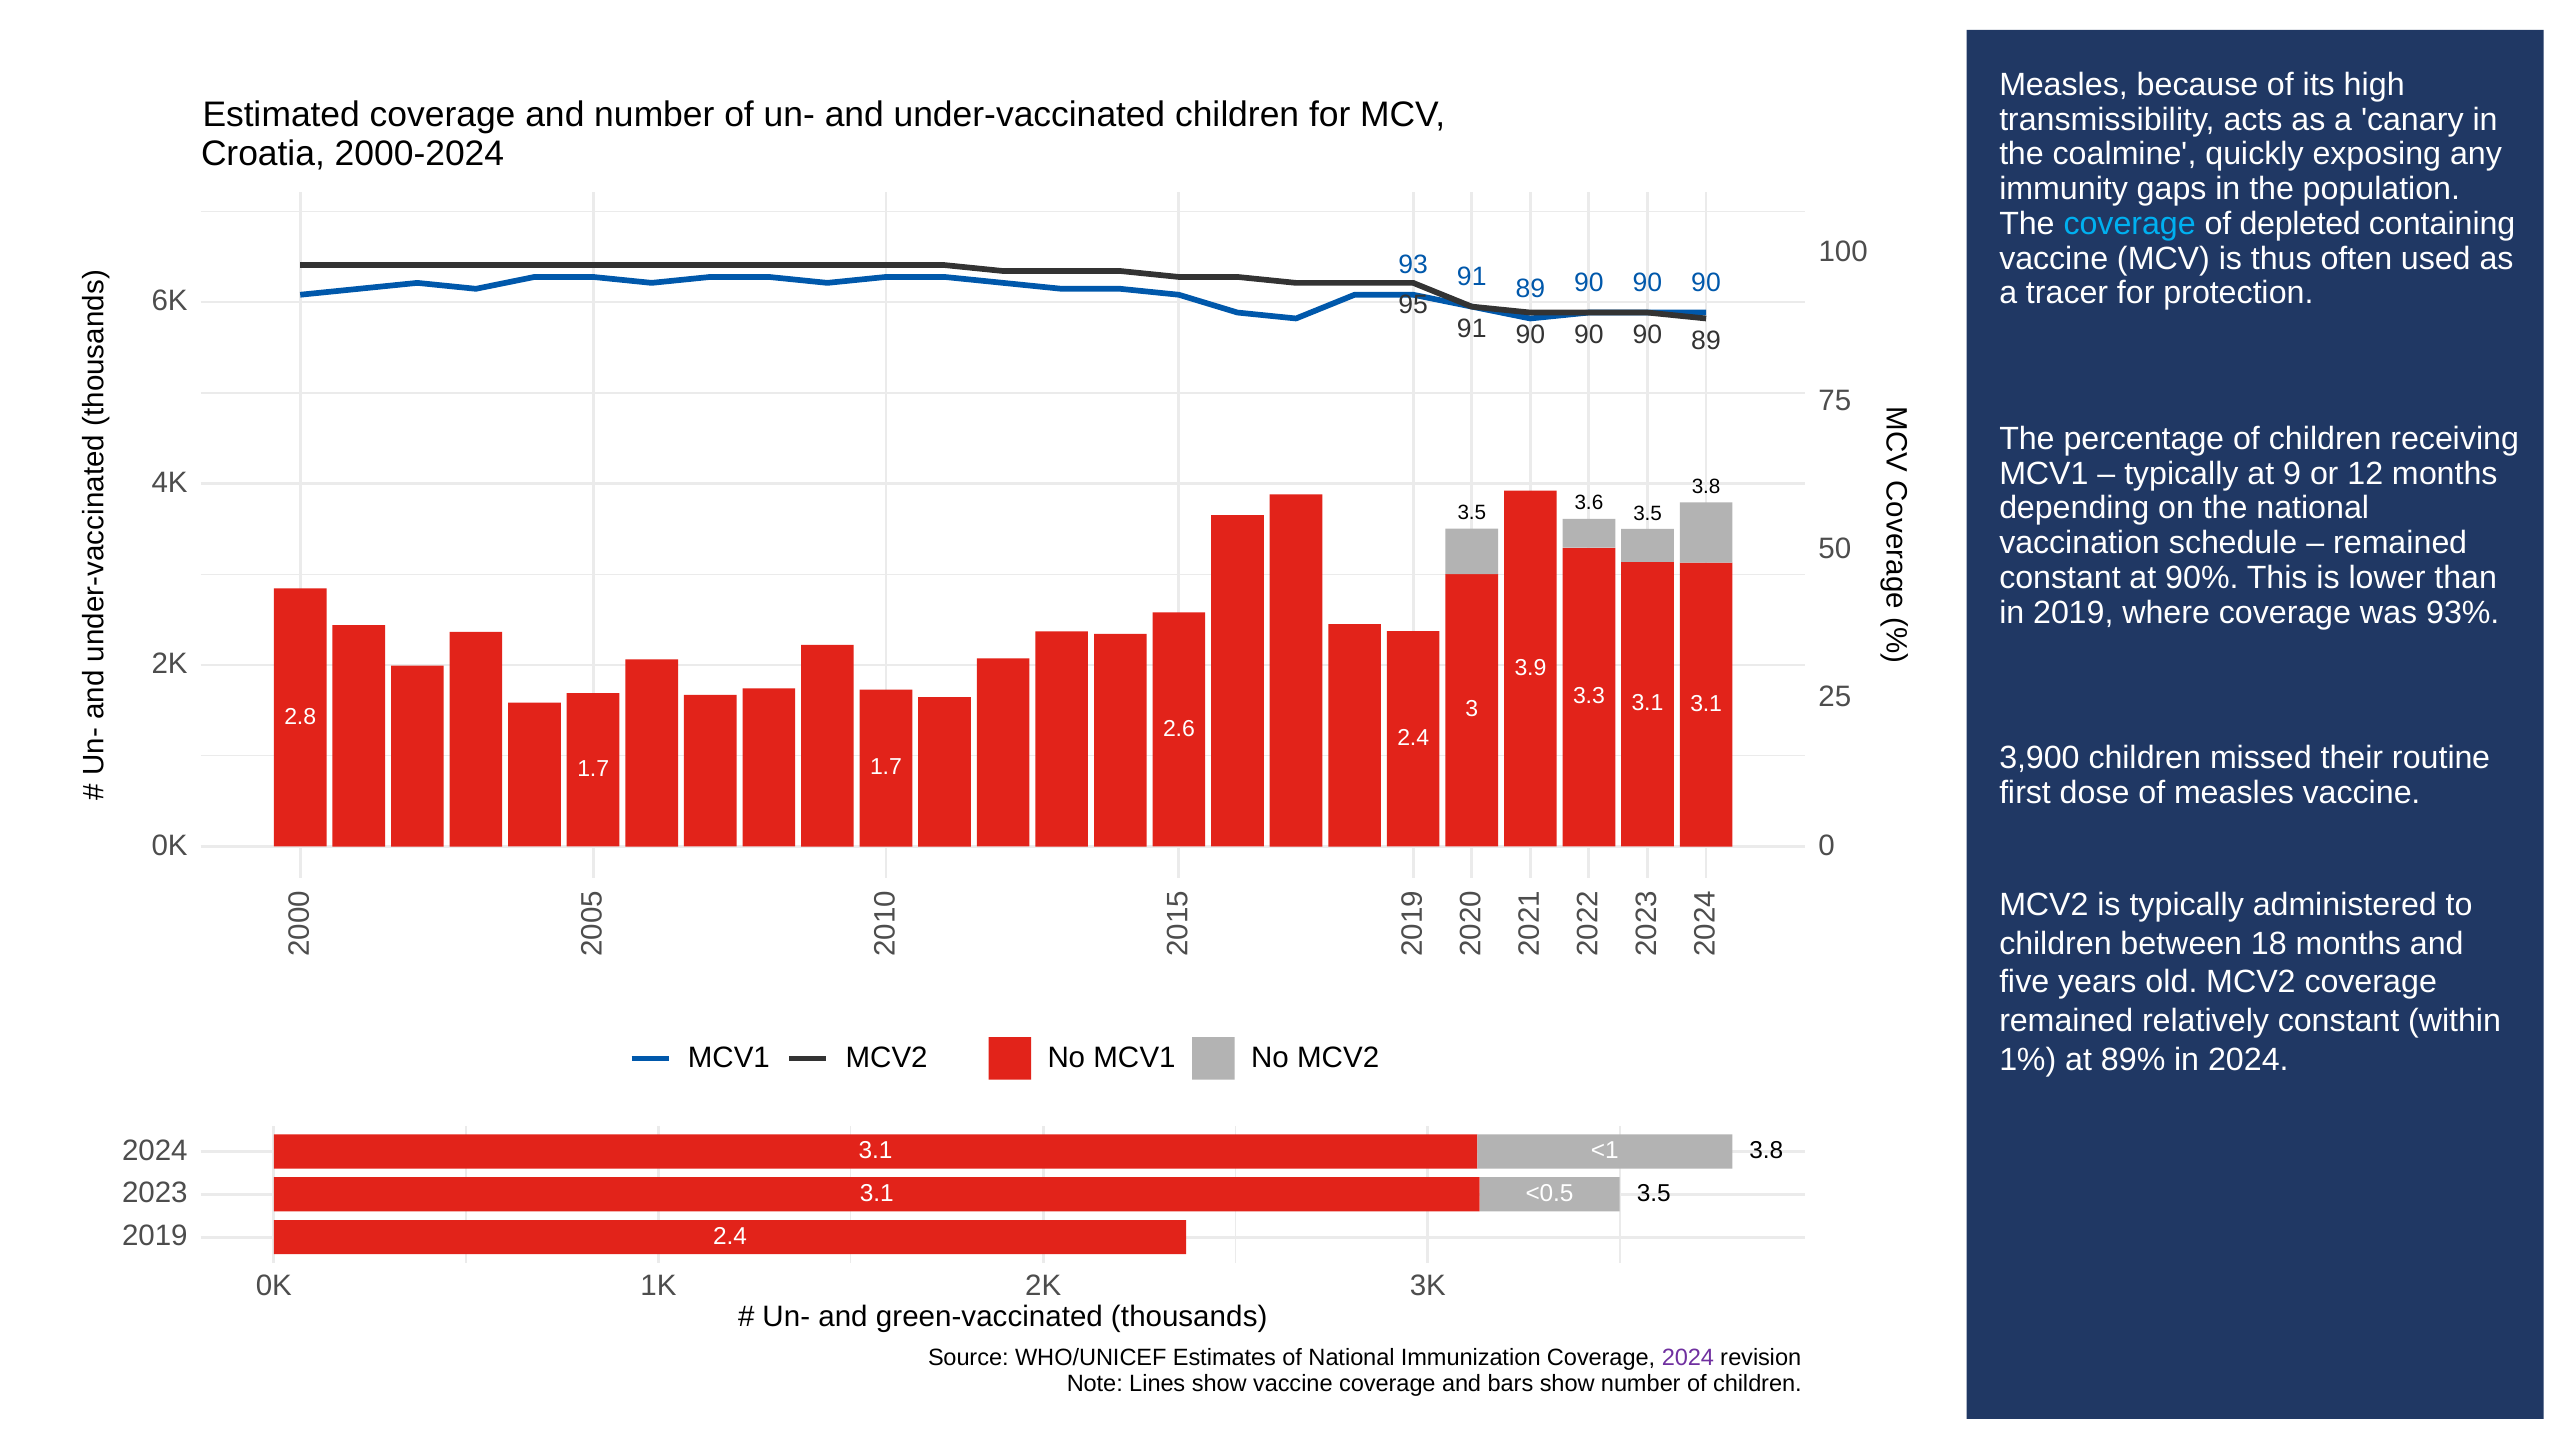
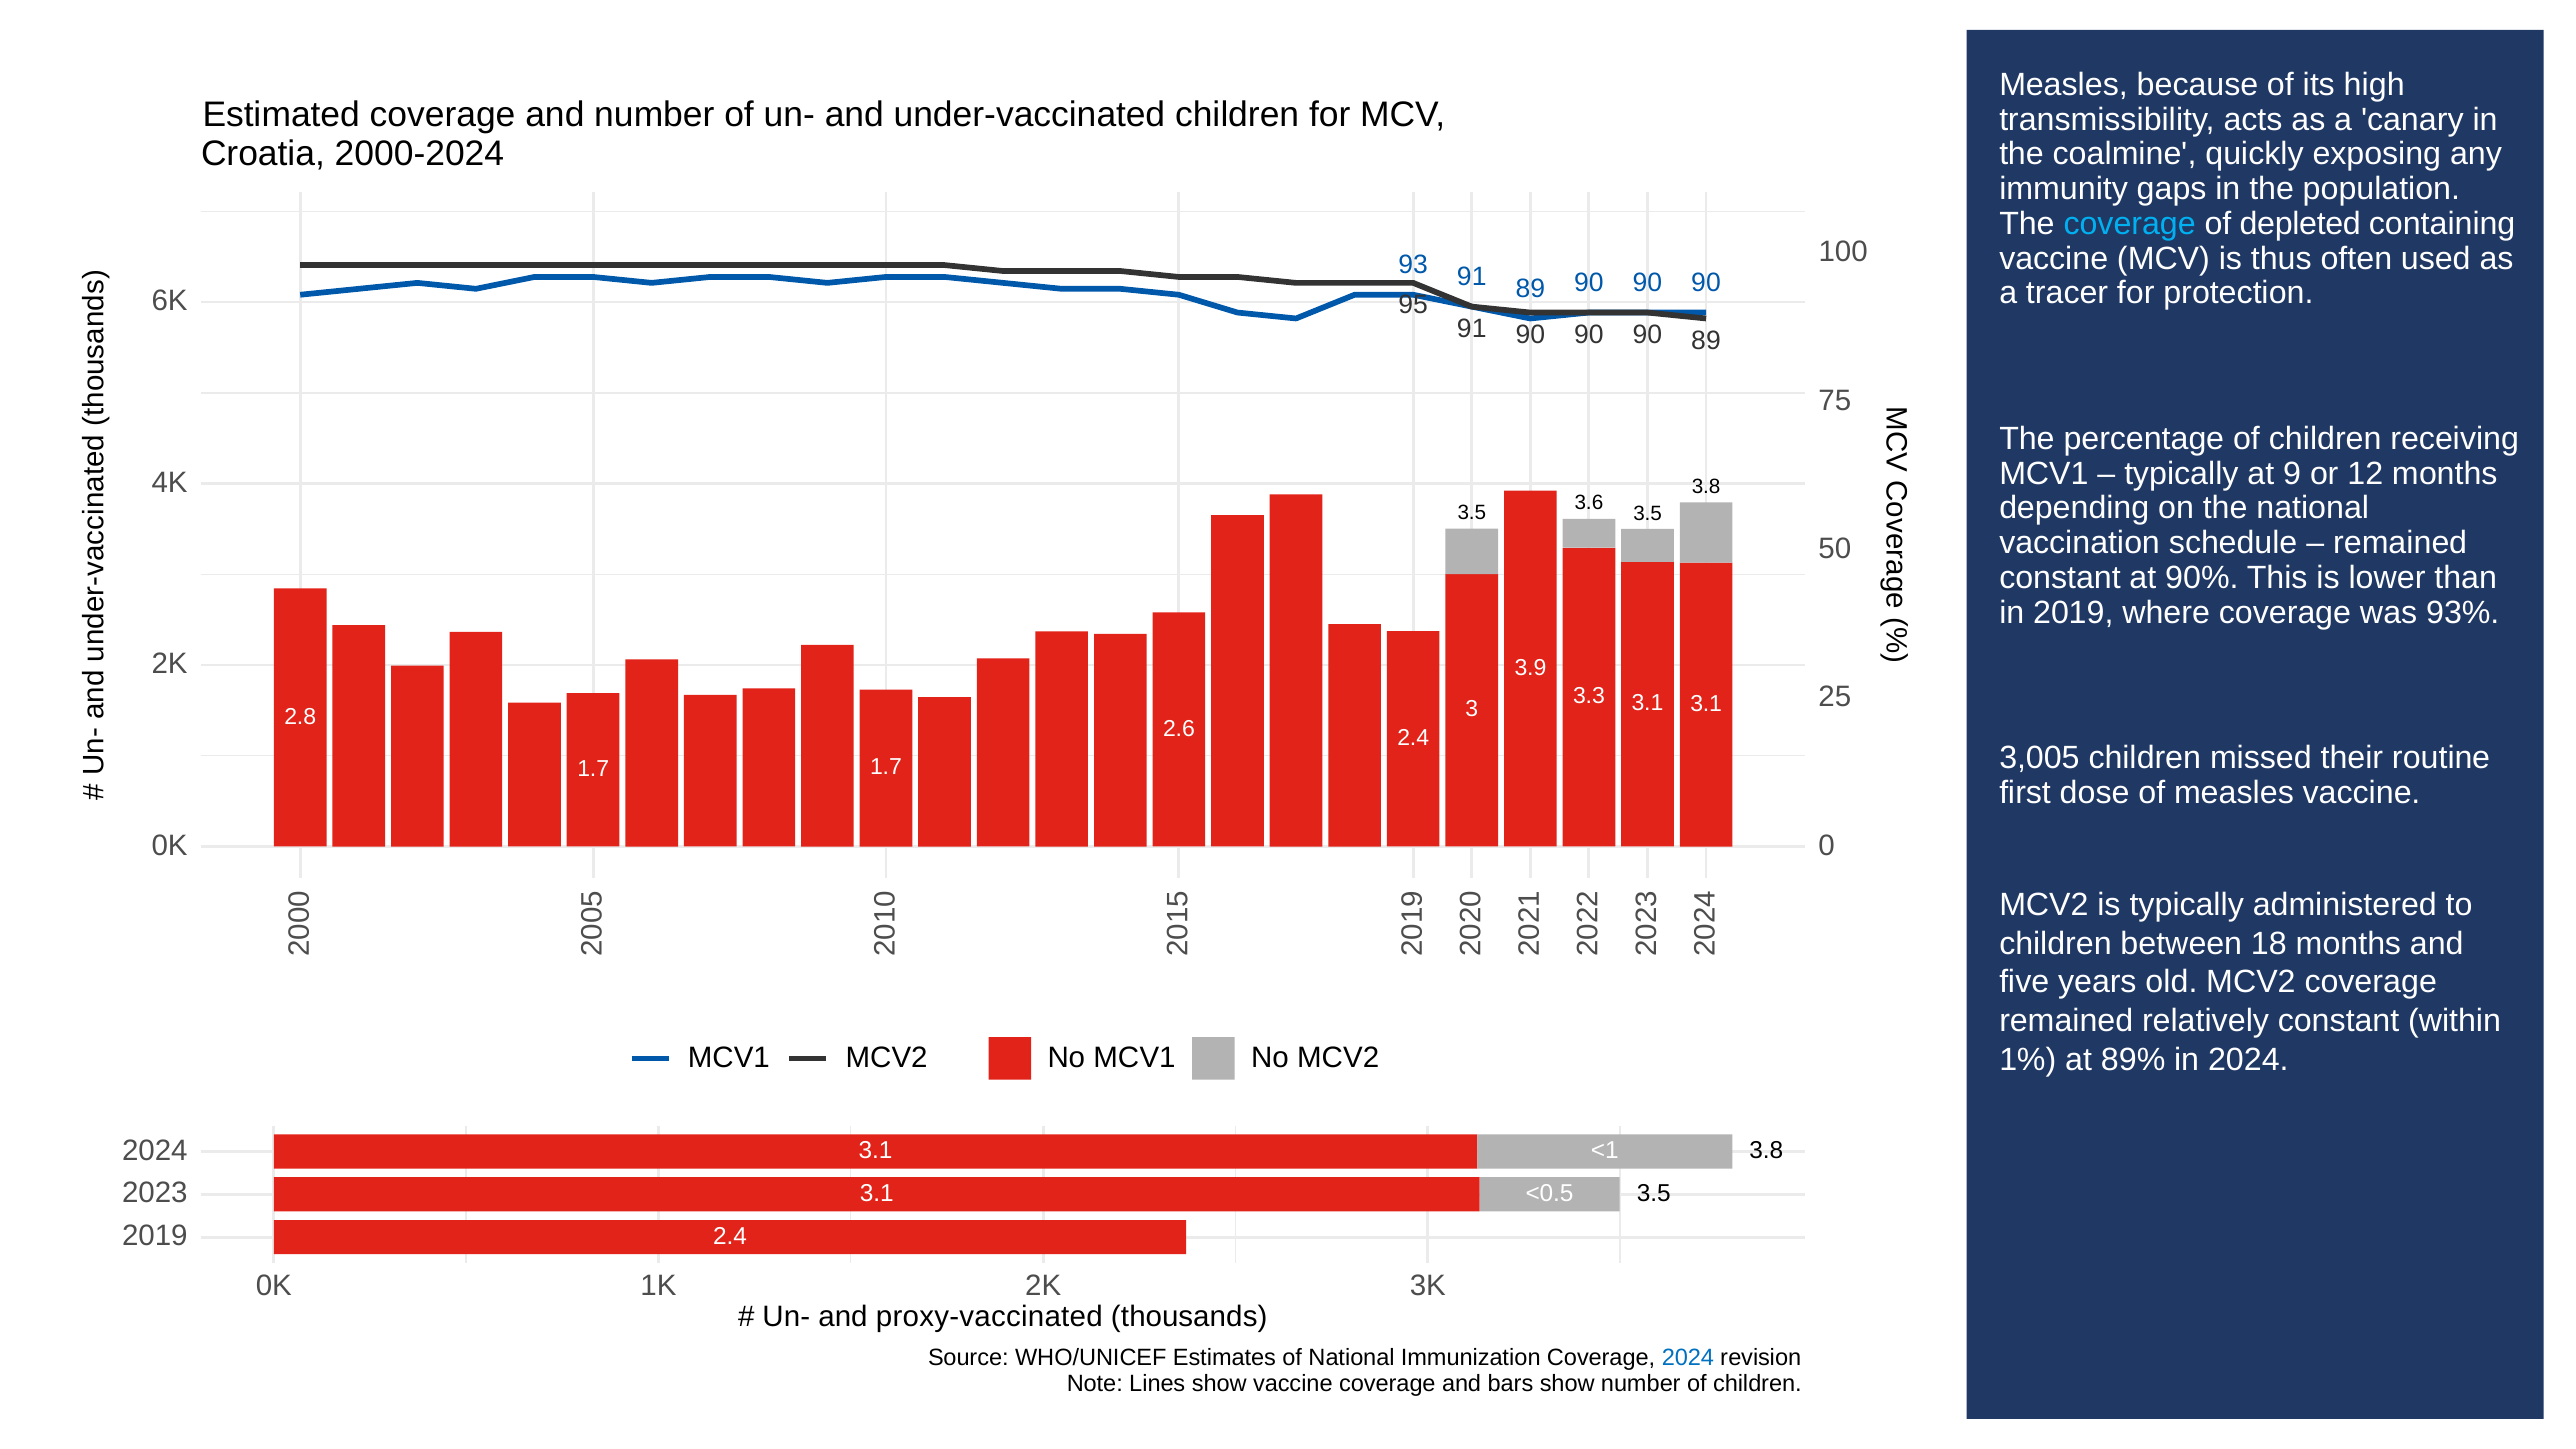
3,900: 3,900 -> 3,005
green-vaccinated: green-vaccinated -> proxy-vaccinated
2024 at (1688, 1358) colour: purple -> blue
